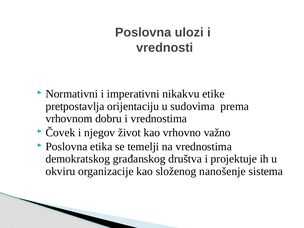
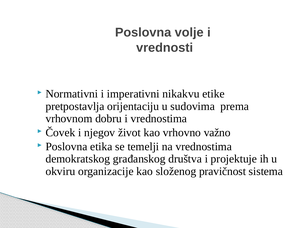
ulozi: ulozi -> volje
nanošenje: nanošenje -> pravičnost
